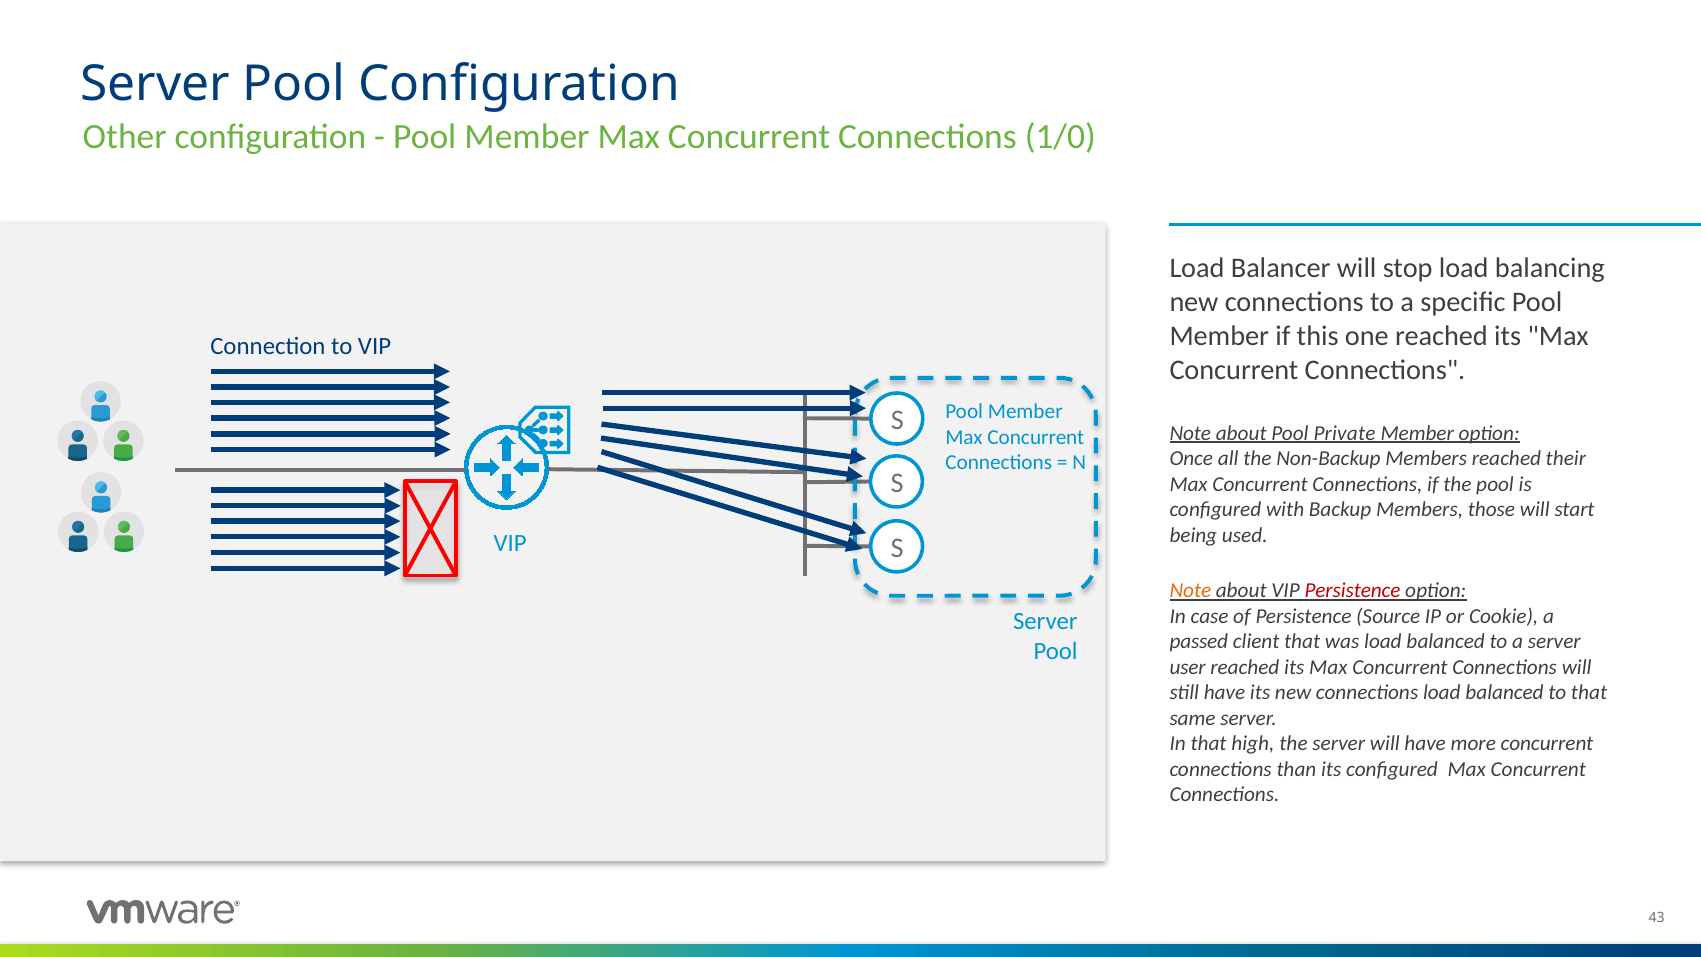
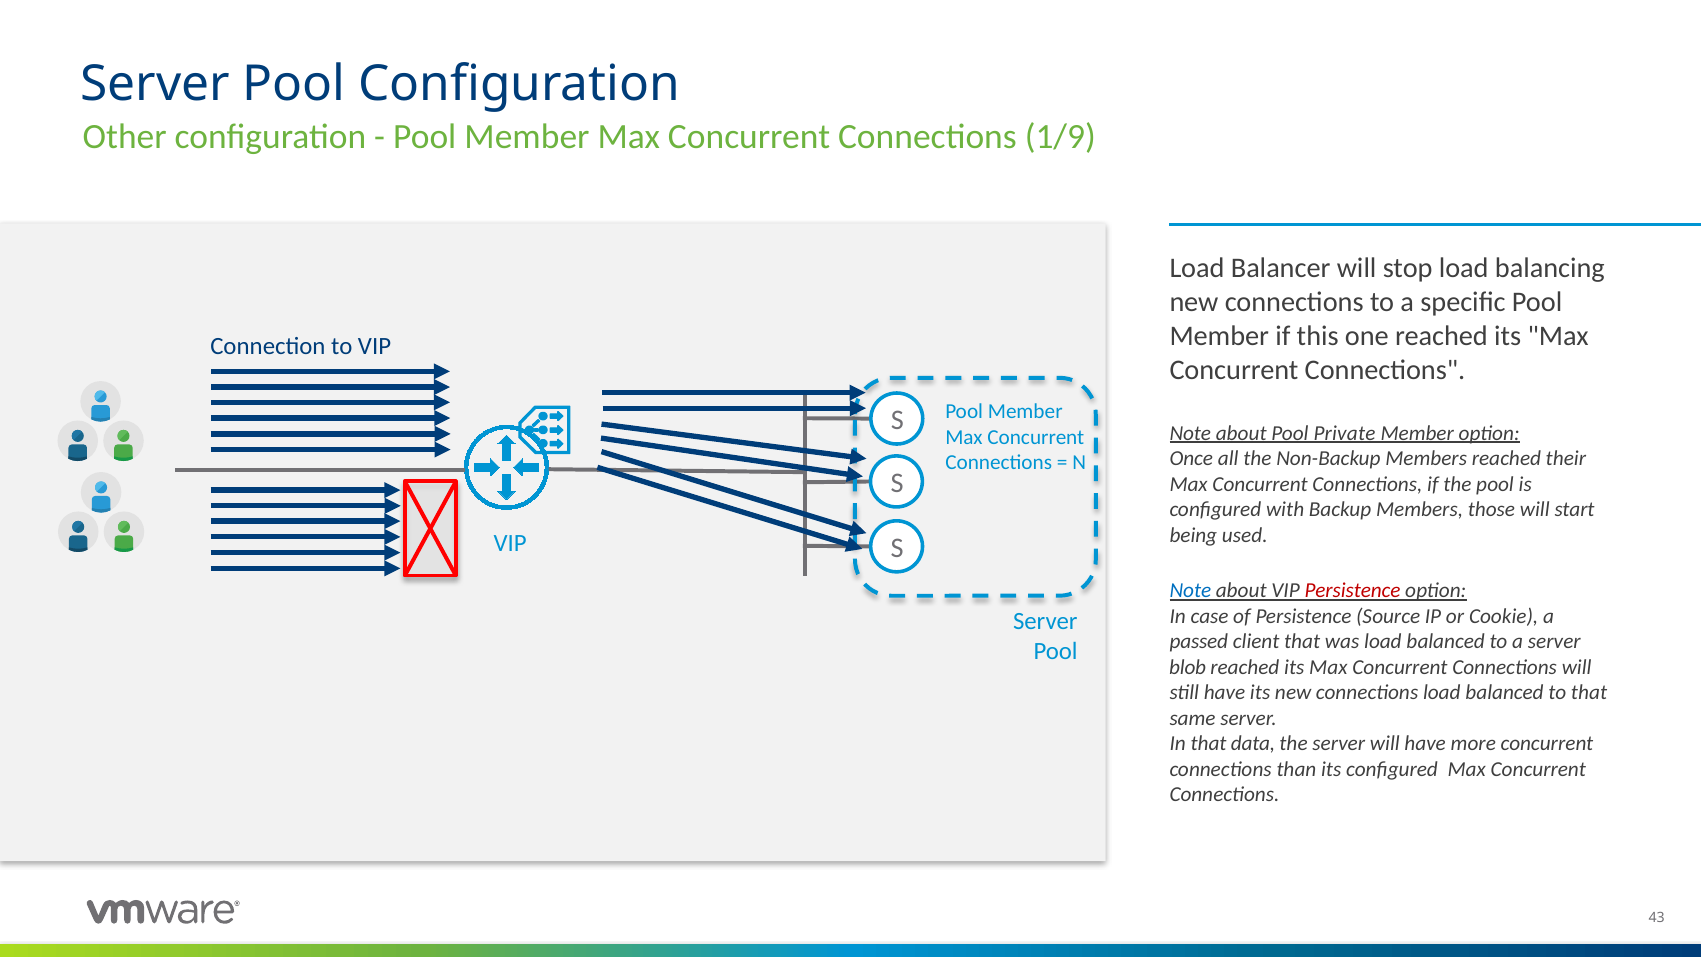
1/0: 1/0 -> 1/9
Note at (1190, 591) colour: orange -> blue
user: user -> blob
high: high -> data
